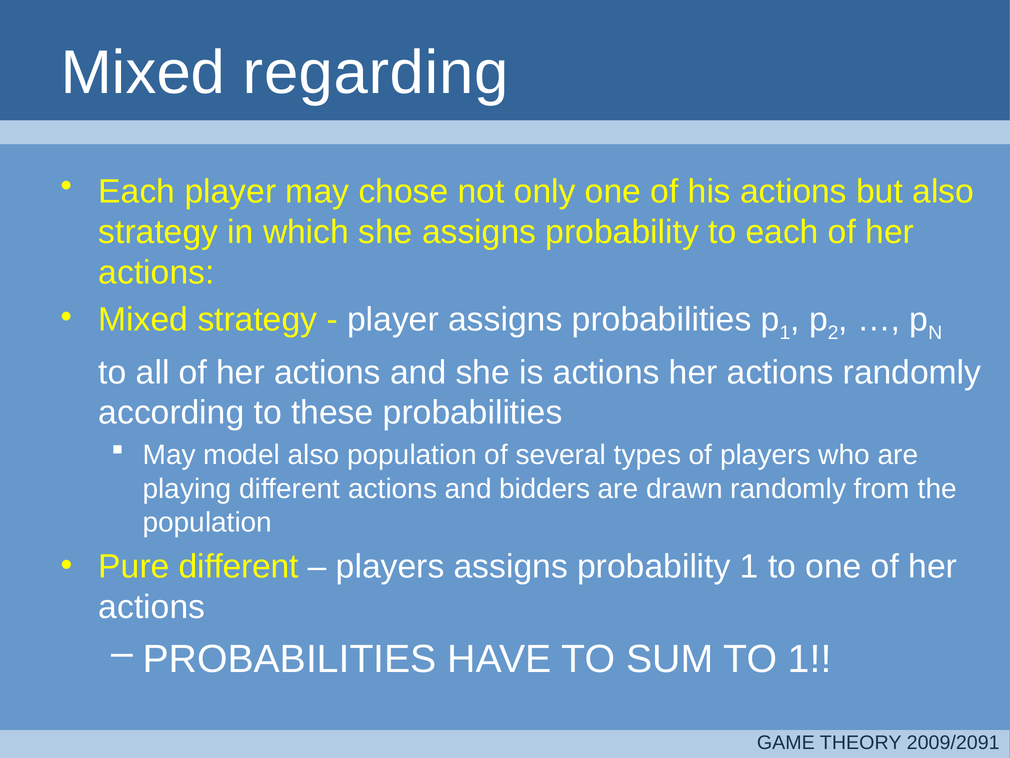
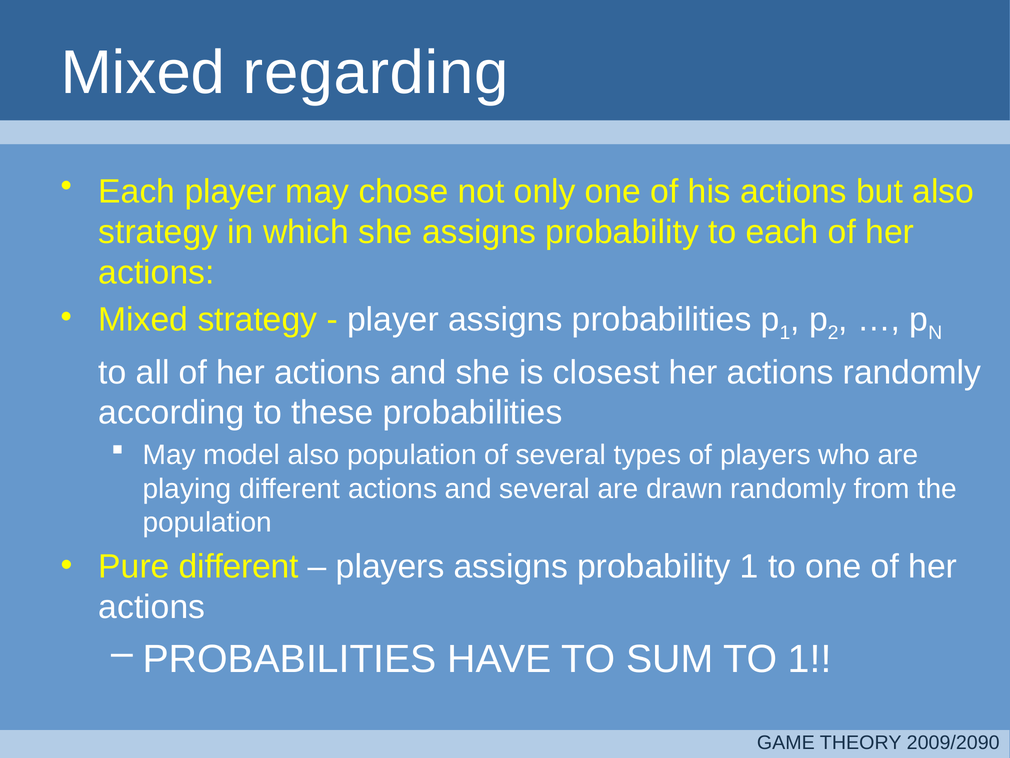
is actions: actions -> closest
and bidders: bidders -> several
2009/2091: 2009/2091 -> 2009/2090
